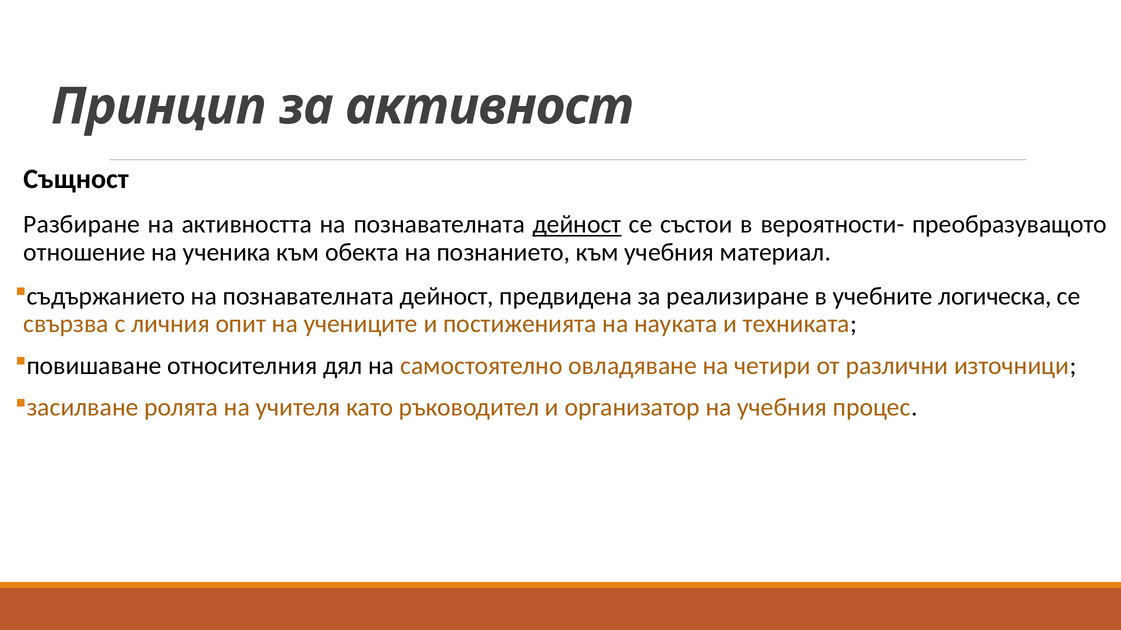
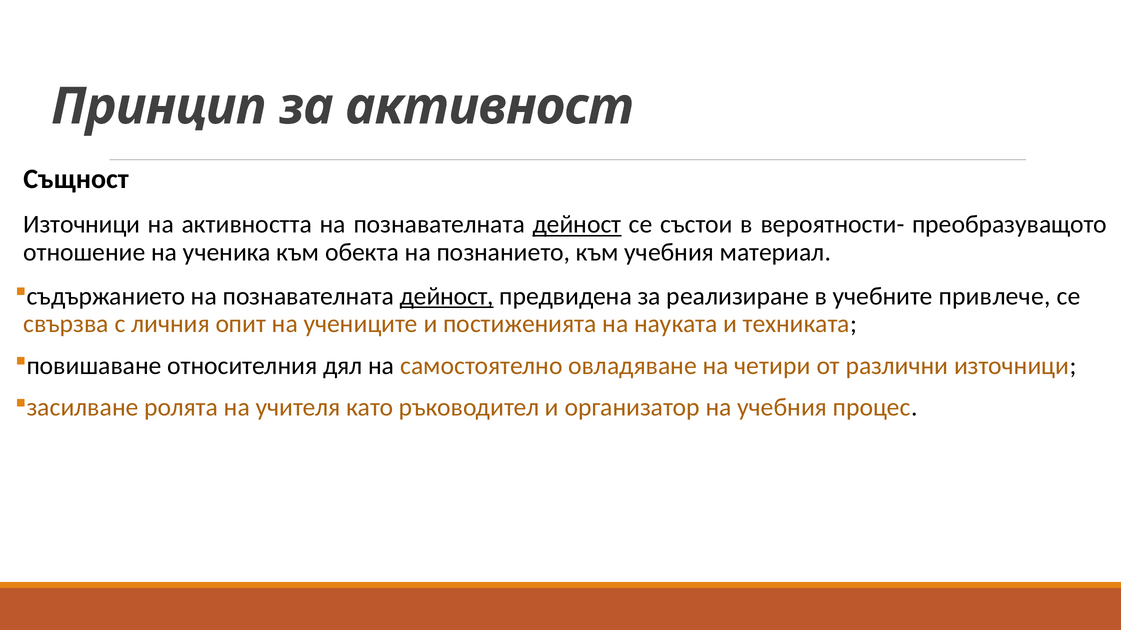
Разбиране at (82, 225): Разбиране -> Източници
дейност at (447, 297) underline: none -> present
логическа: логическа -> привлече
